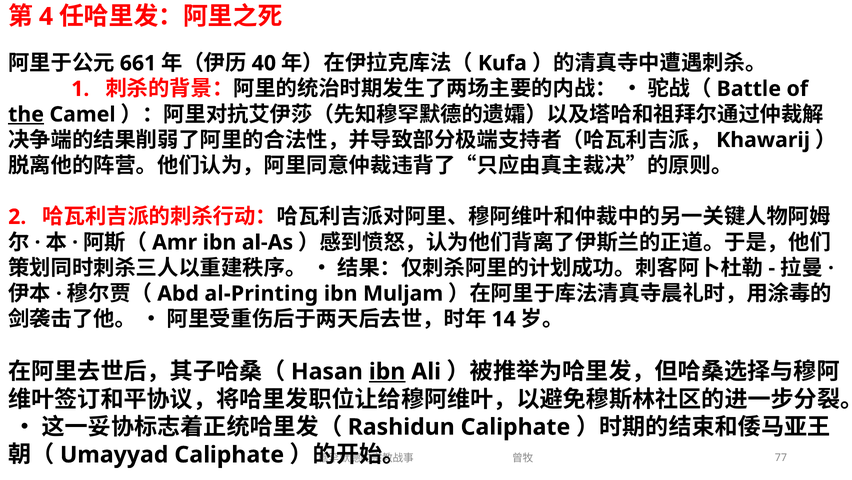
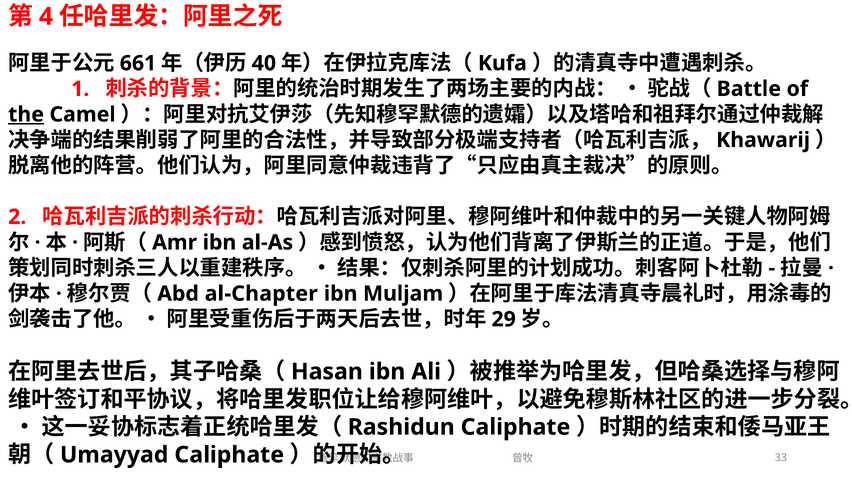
al-Printing: al-Printing -> al-Chapter
14: 14 -> 29
ibn at (387, 371) underline: present -> none
77: 77 -> 33
